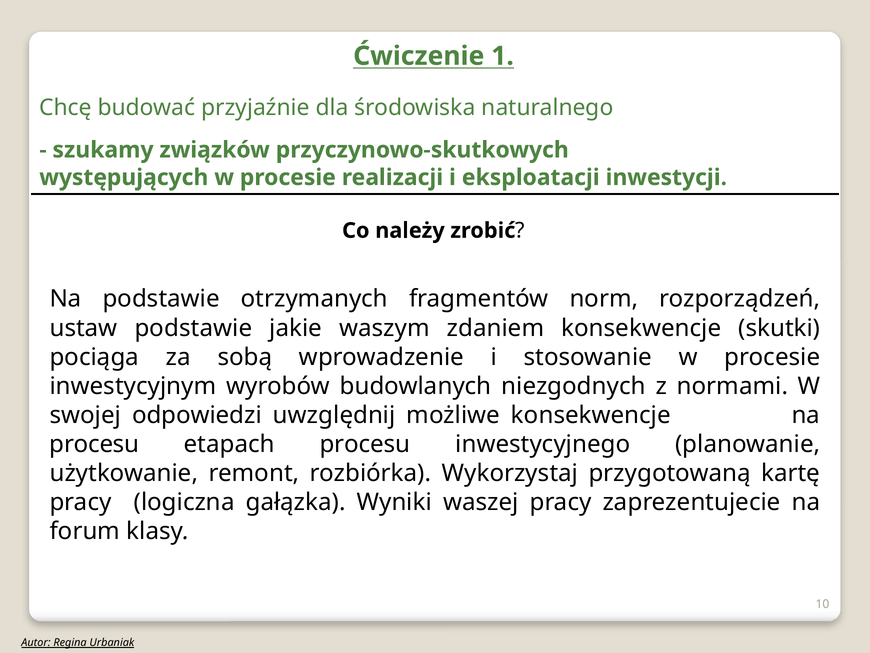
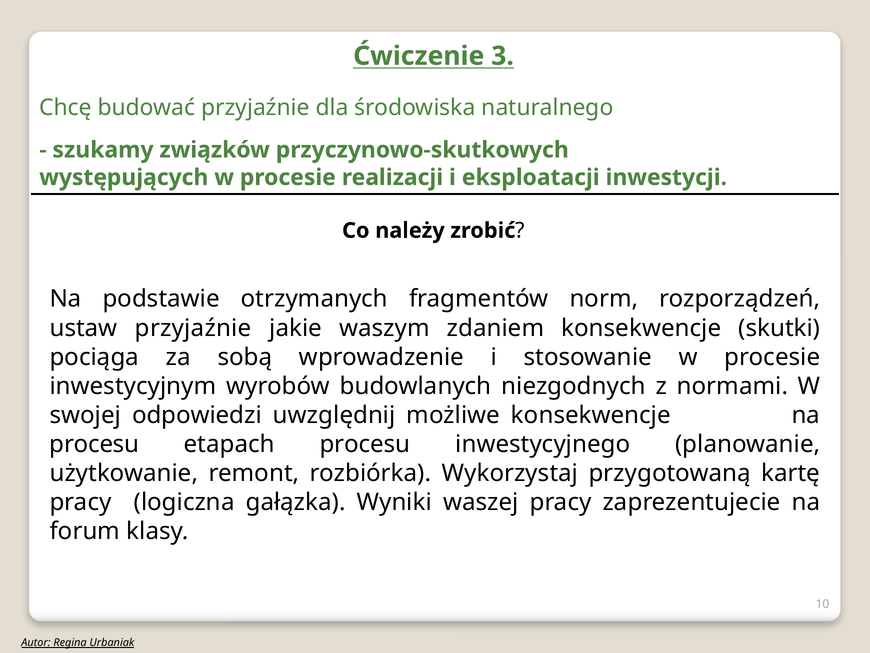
1: 1 -> 3
ustaw podstawie: podstawie -> przyjaźnie
